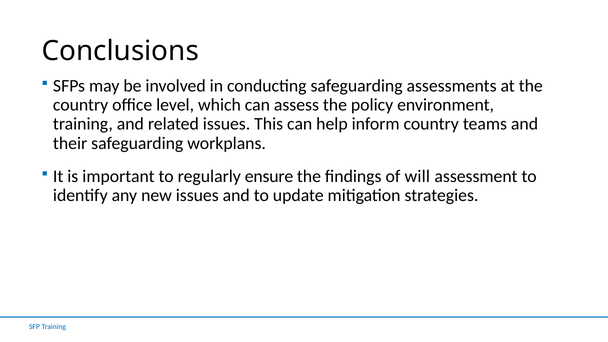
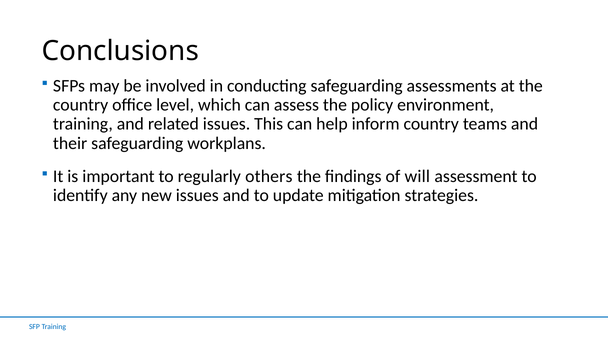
ensure: ensure -> others
